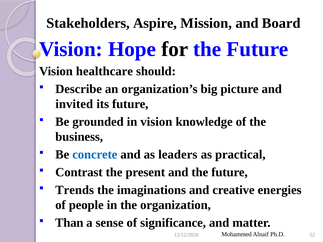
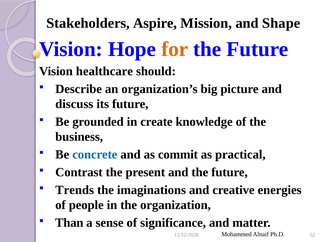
Board: Board -> Shape
for colour: black -> orange
invited: invited -> discuss
in vision: vision -> create
leaders: leaders -> commit
